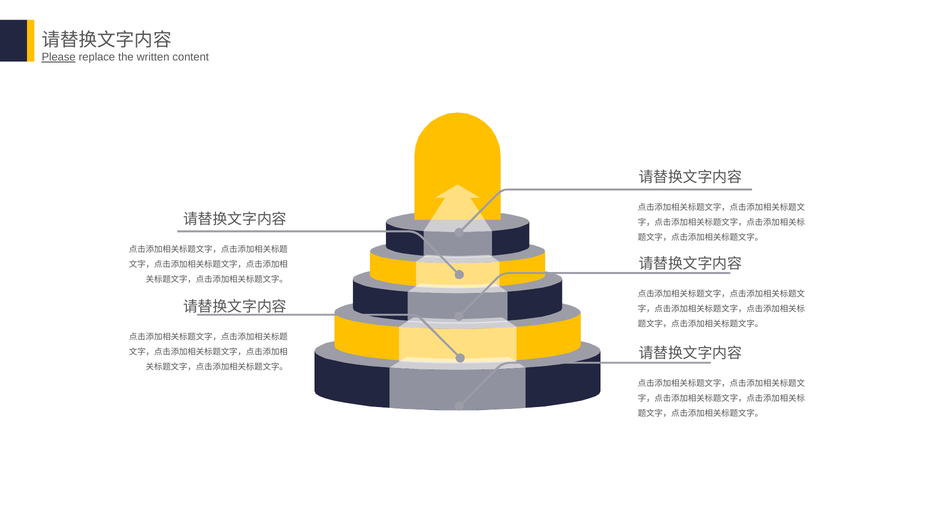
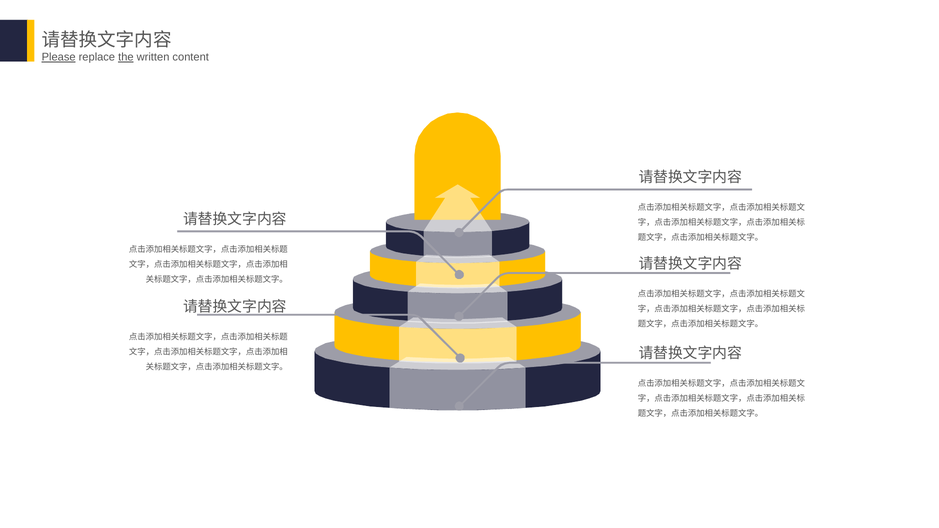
the underline: none -> present
